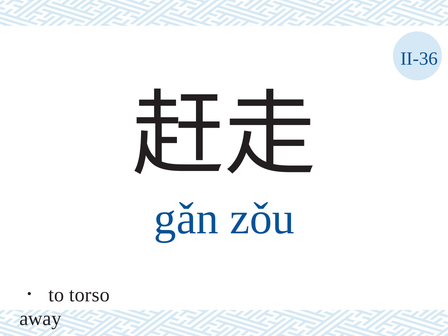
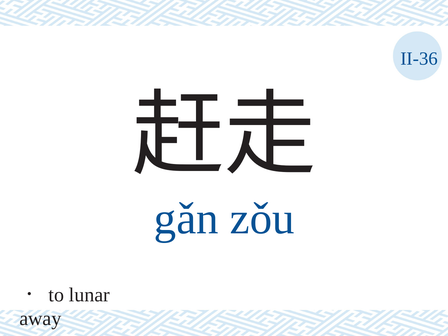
torso: torso -> lunar
